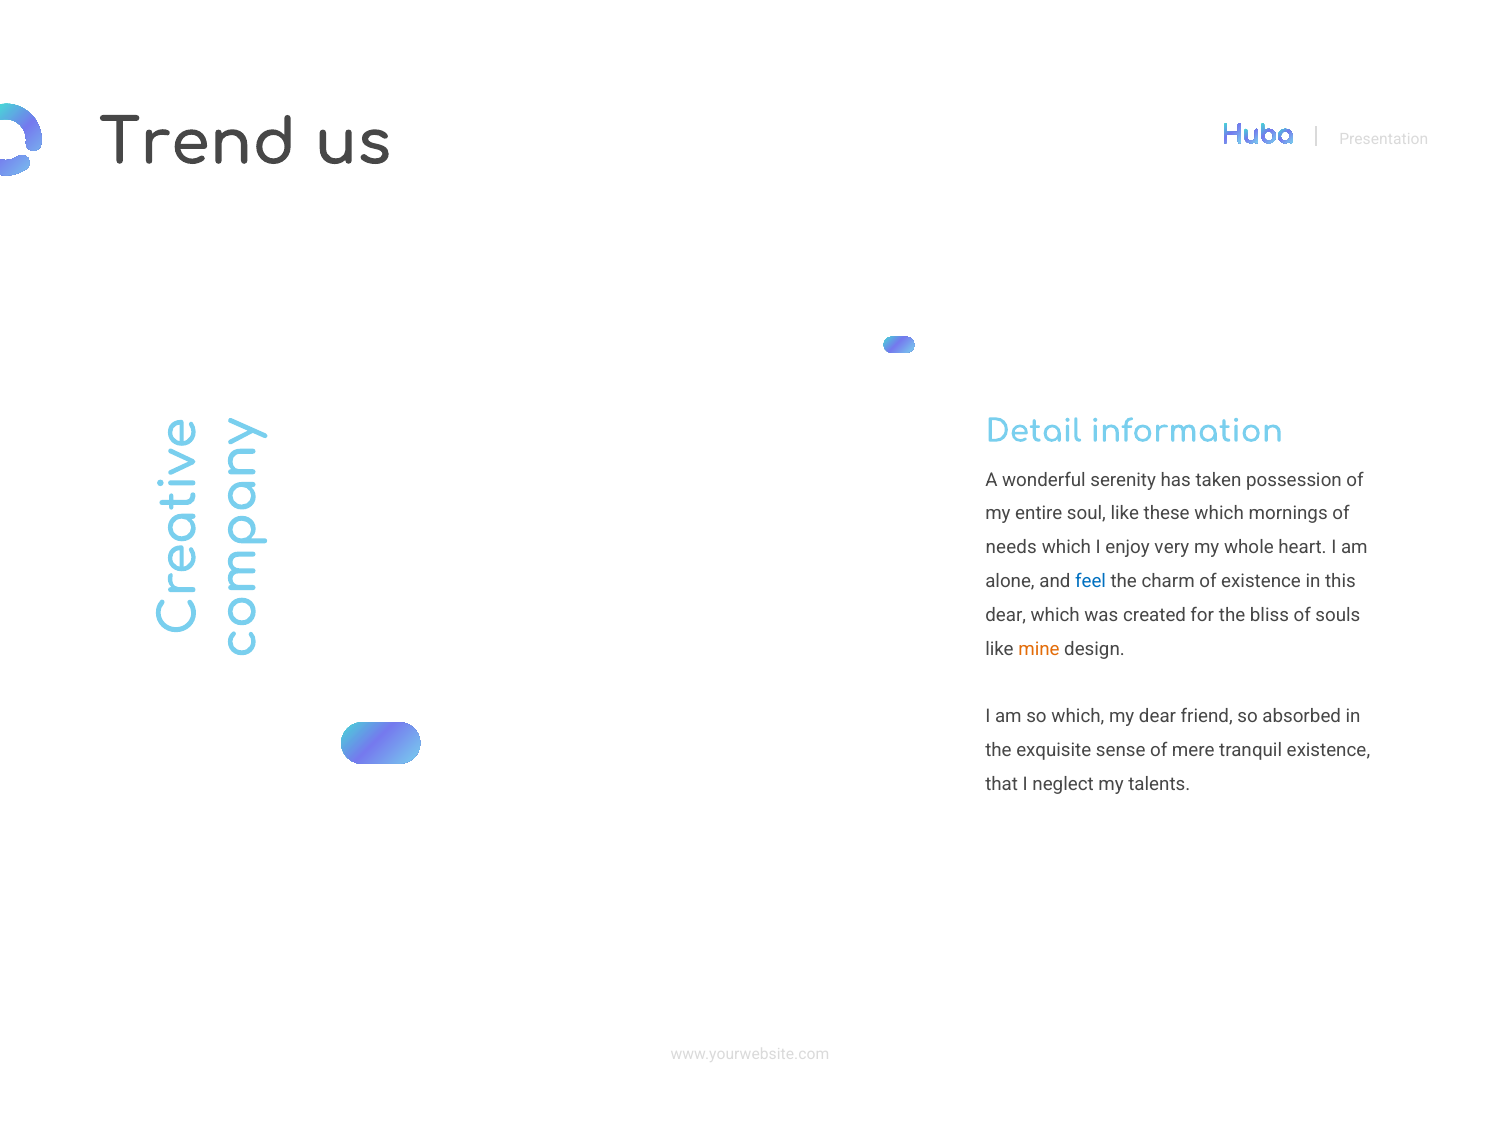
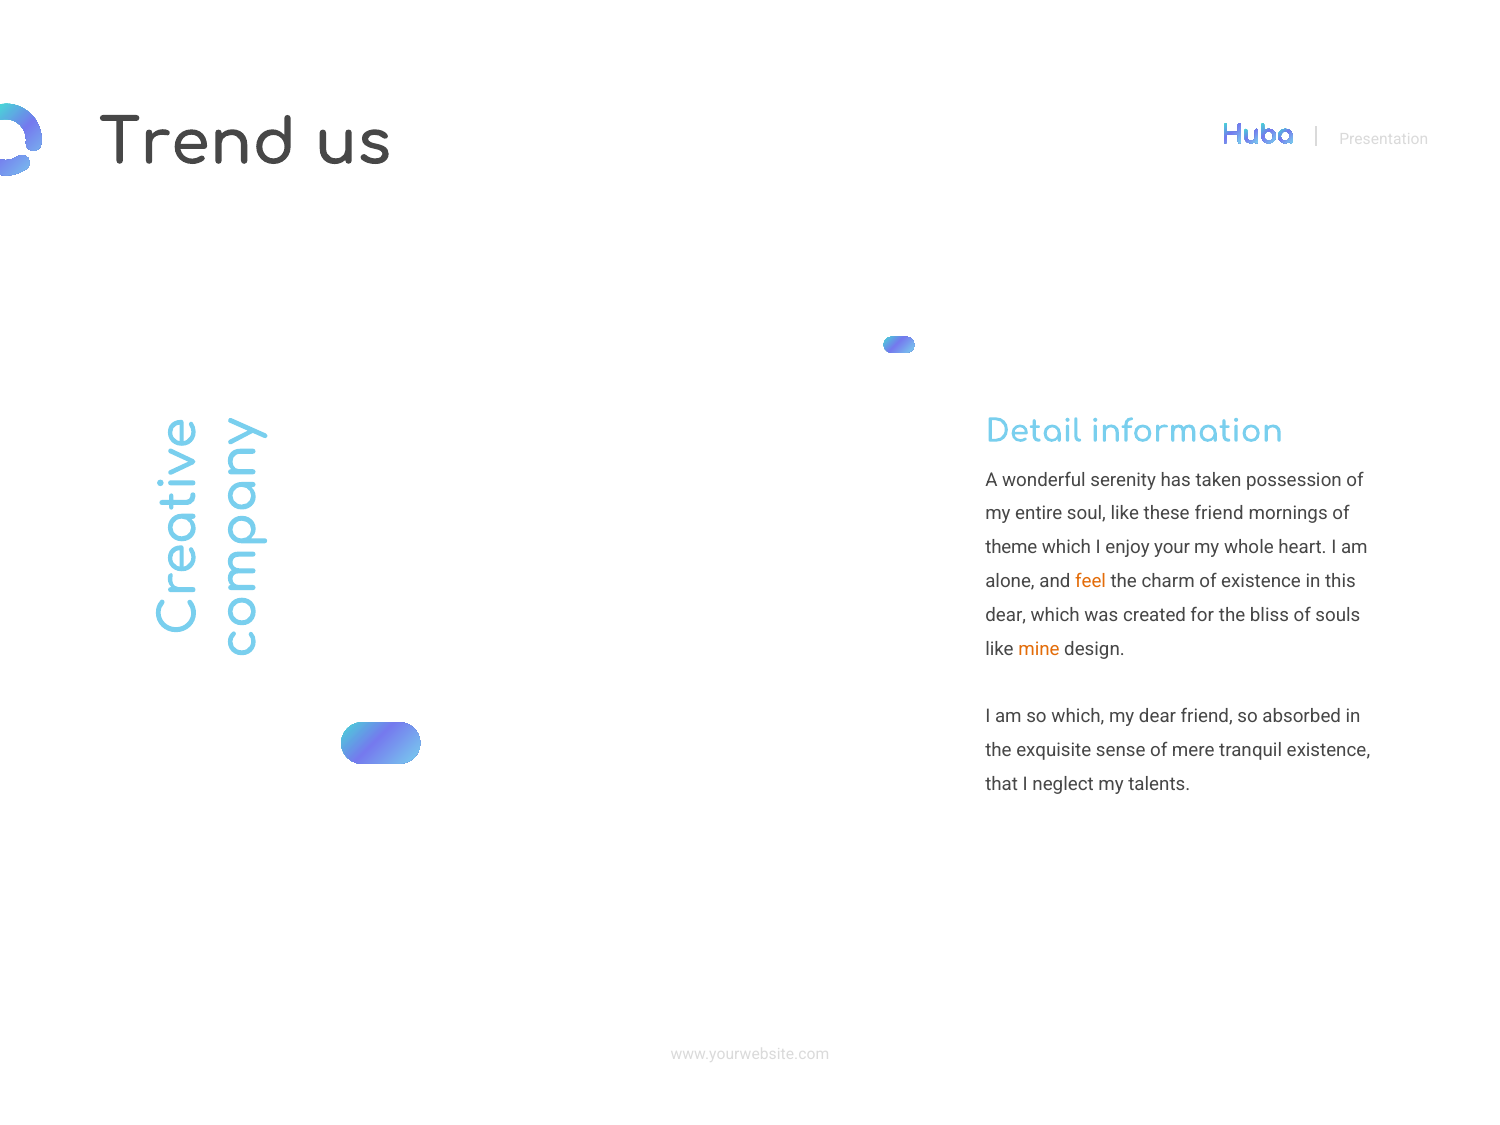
these which: which -> friend
needs: needs -> theme
very: very -> your
feel colour: blue -> orange
